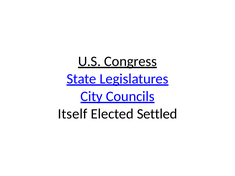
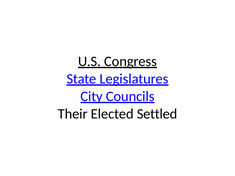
Itself: Itself -> Their
